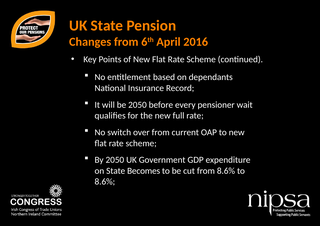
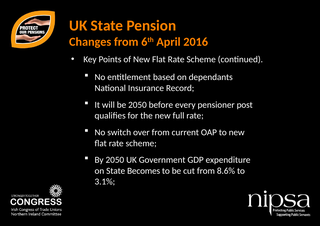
wait: wait -> post
8.6% at (105, 182): 8.6% -> 3.1%
